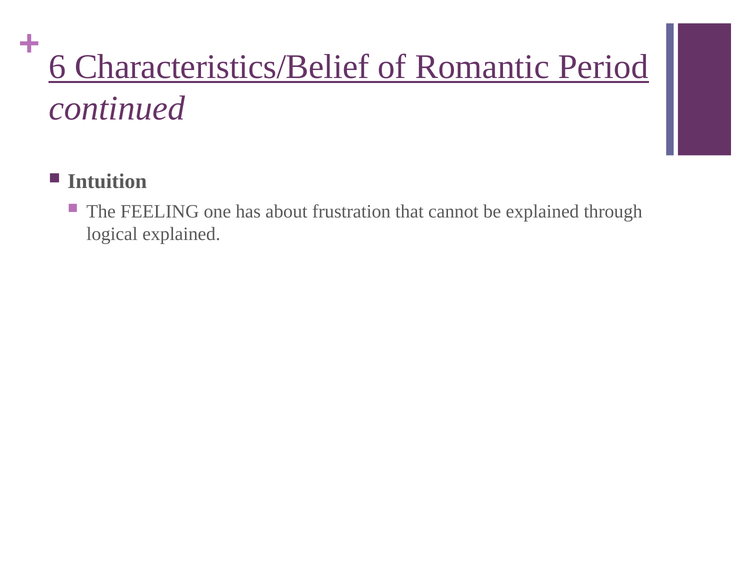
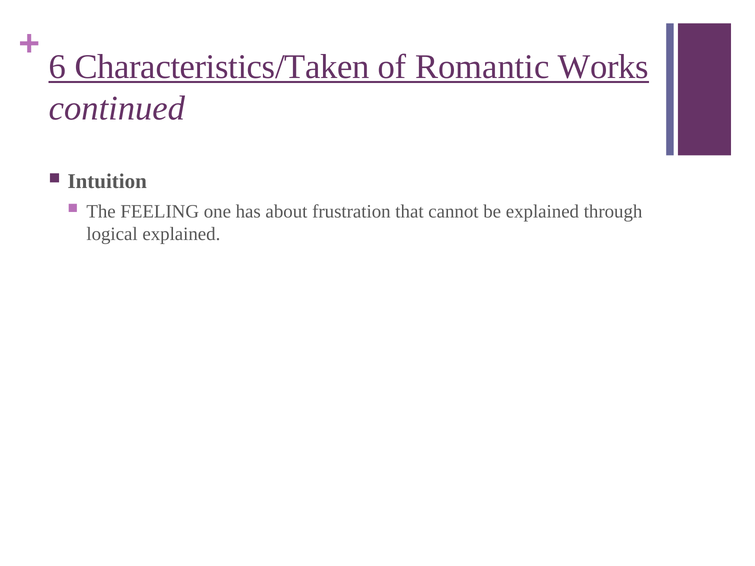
Characteristics/Belief: Characteristics/Belief -> Characteristics/Taken
Period: Period -> Works
